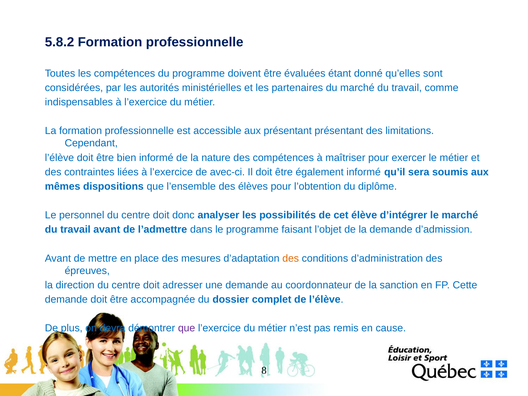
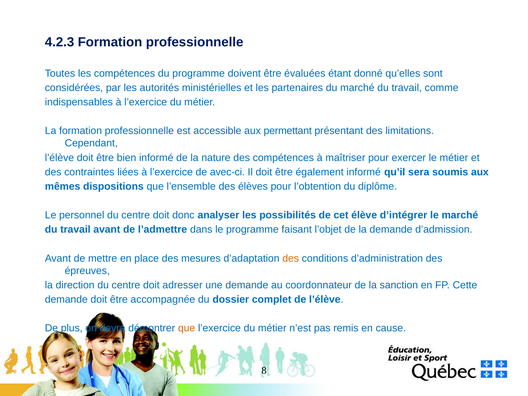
5.8.2: 5.8.2 -> 4.2.3
aux présentant: présentant -> permettant
que at (187, 328) colour: purple -> orange
